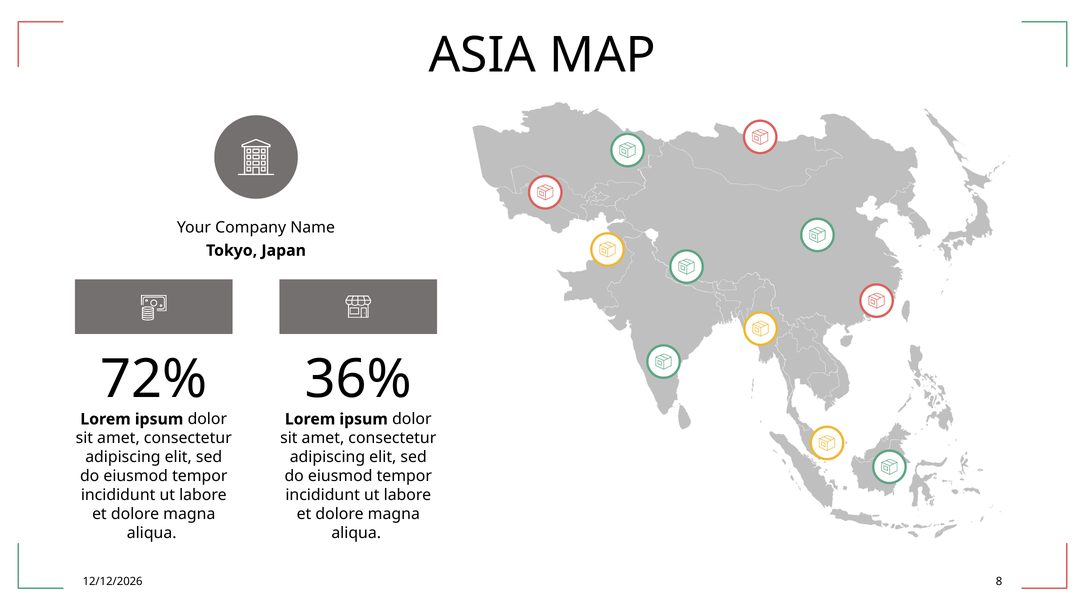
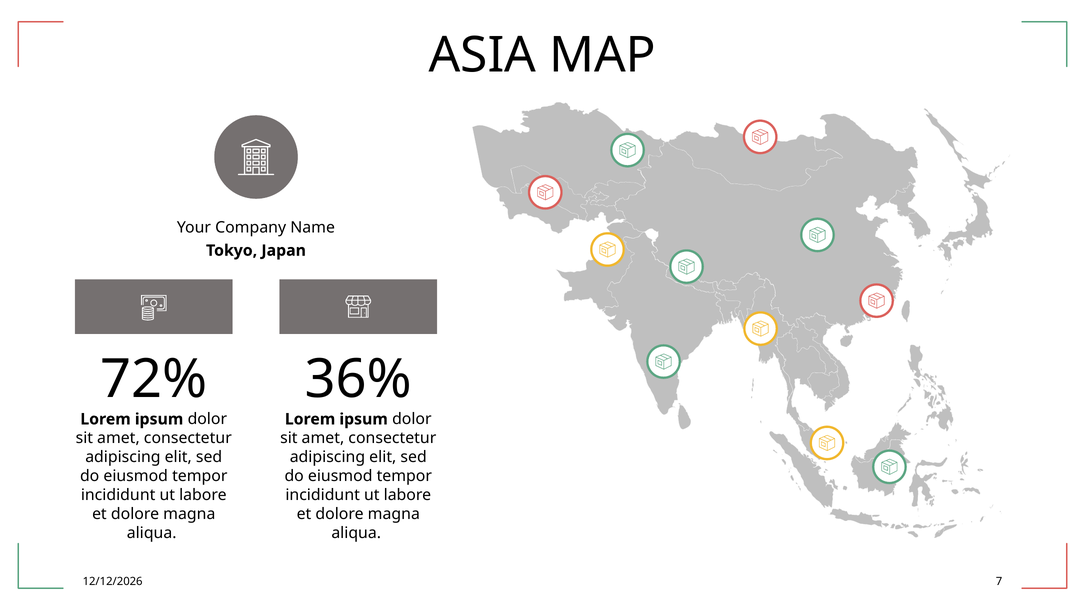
8: 8 -> 7
